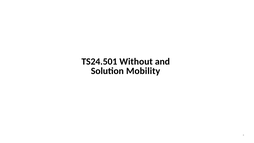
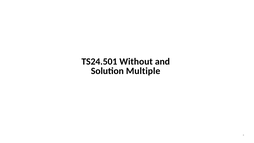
Mobility: Mobility -> Multiple
